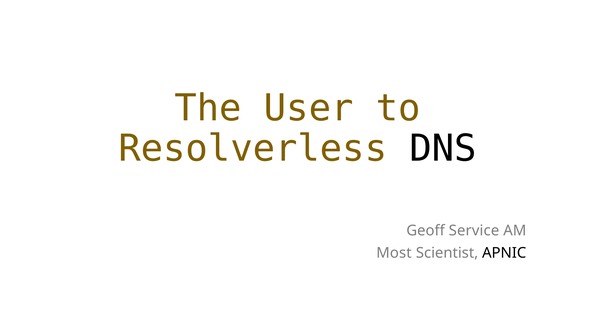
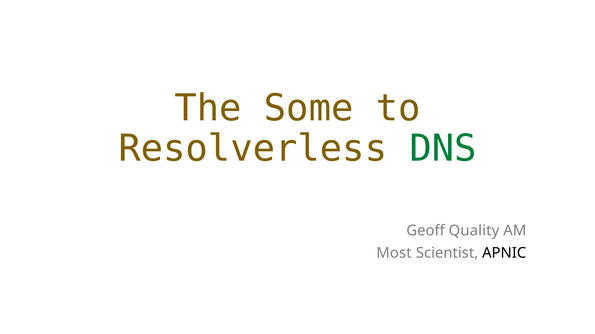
User: User -> Some
DNS colour: black -> green
Service: Service -> Quality
